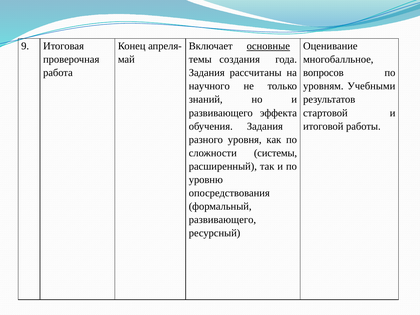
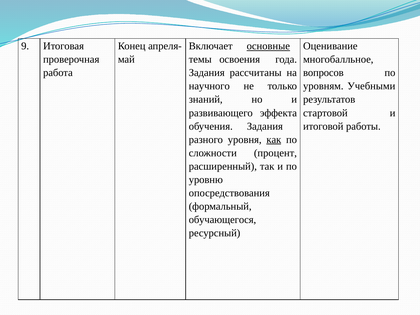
создания: создания -> освоения
как underline: none -> present
системы: системы -> процент
развивающего at (222, 220): развивающего -> обучающегося
